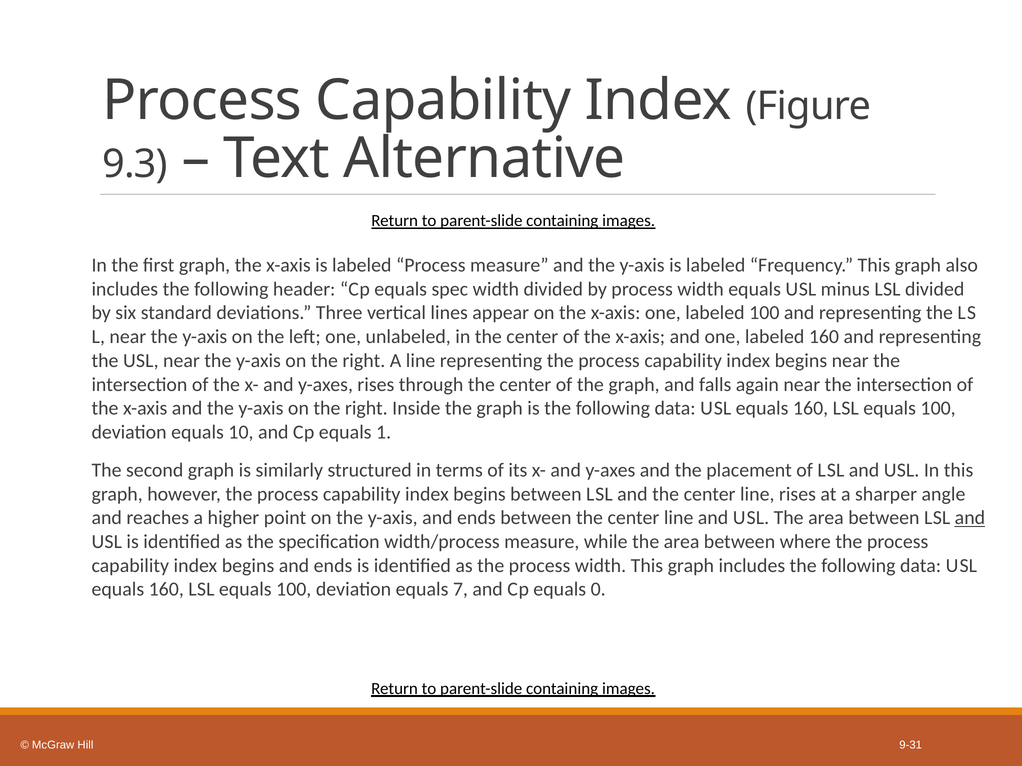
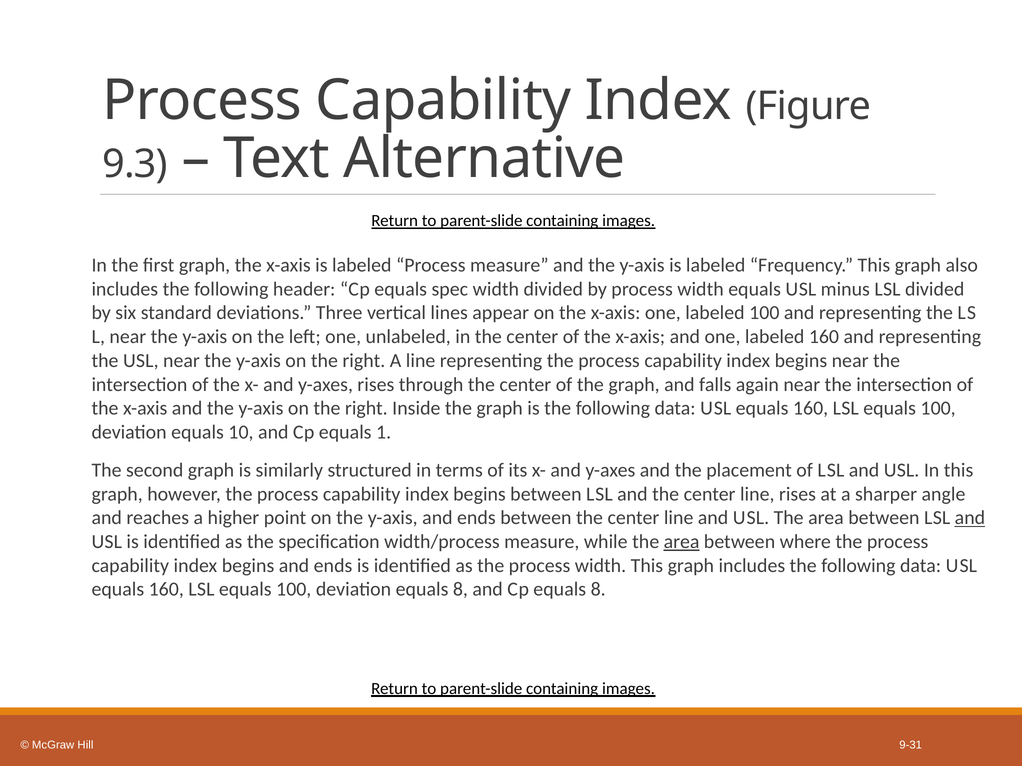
area at (682, 542) underline: none -> present
deviation equals 7: 7 -> 8
p equals 0: 0 -> 8
